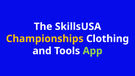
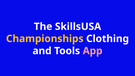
App colour: light green -> pink
